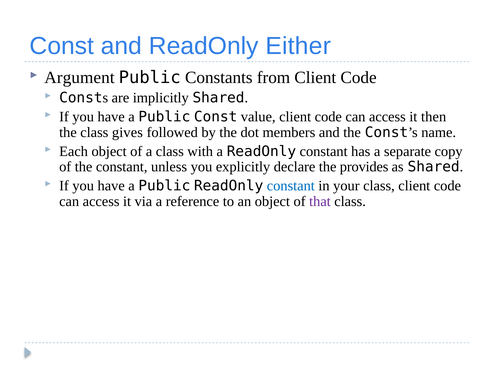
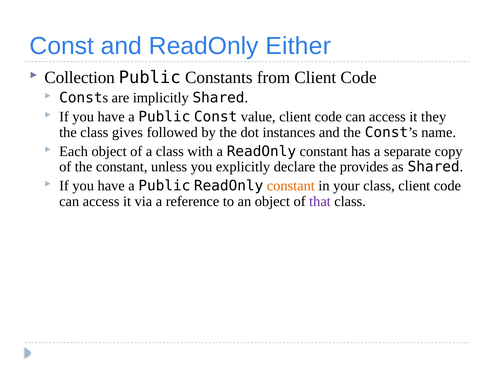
Argument: Argument -> Collection
then: then -> they
members: members -> instances
constant at (291, 186) colour: blue -> orange
